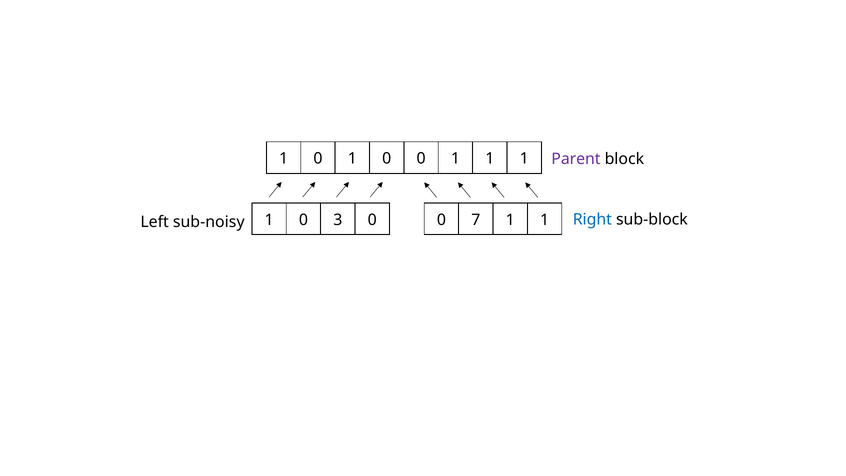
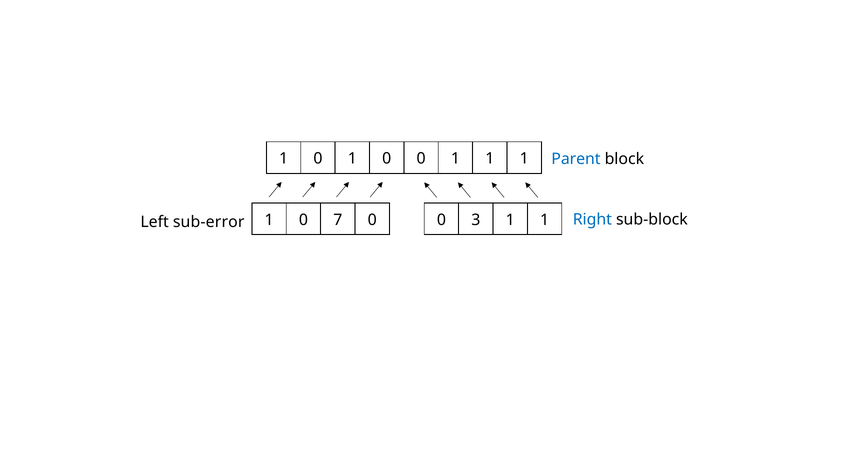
Parent colour: purple -> blue
3: 3 -> 7
7: 7 -> 3
sub-noisy: sub-noisy -> sub-error
